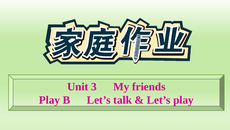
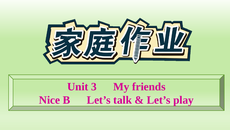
Play at (49, 100): Play -> Nice
